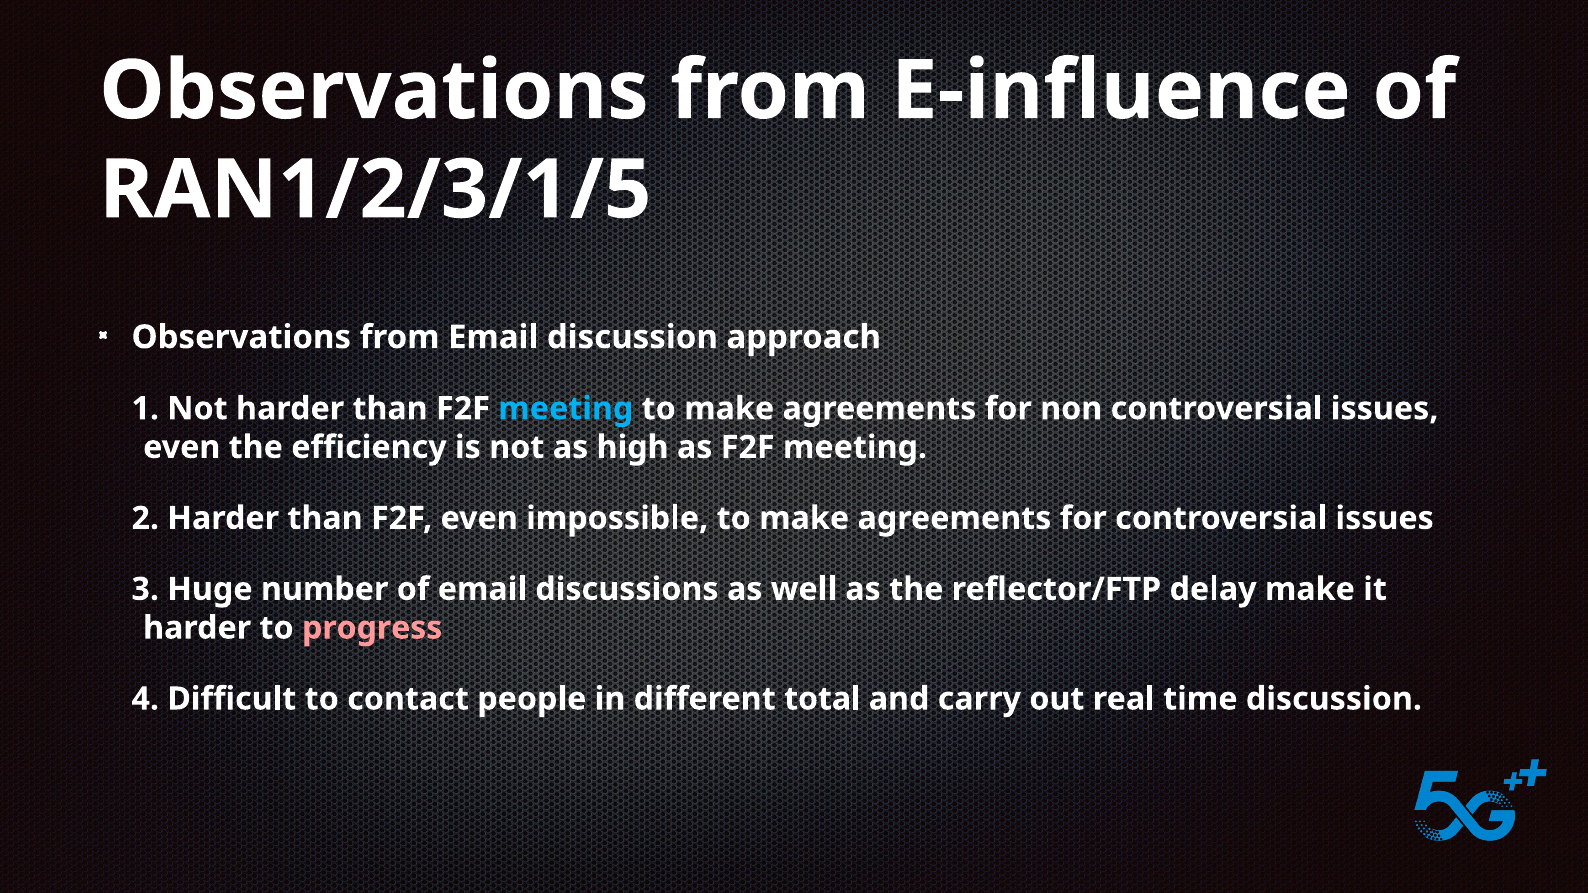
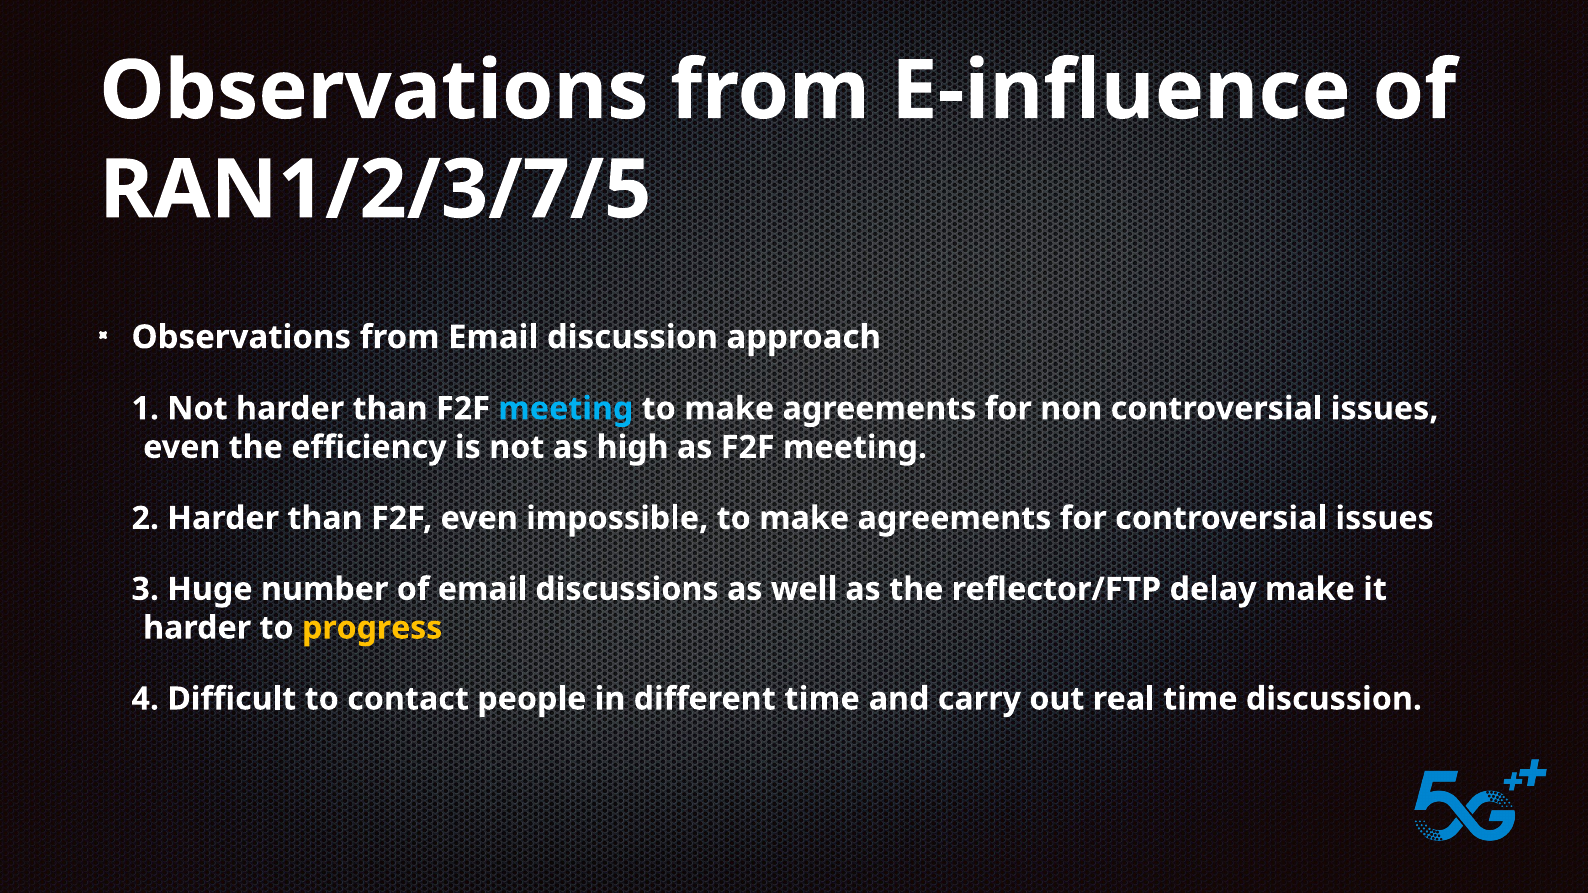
RAN1/2/3/1/5: RAN1/2/3/1/5 -> RAN1/2/3/7/5
progress colour: pink -> yellow
different total: total -> time
